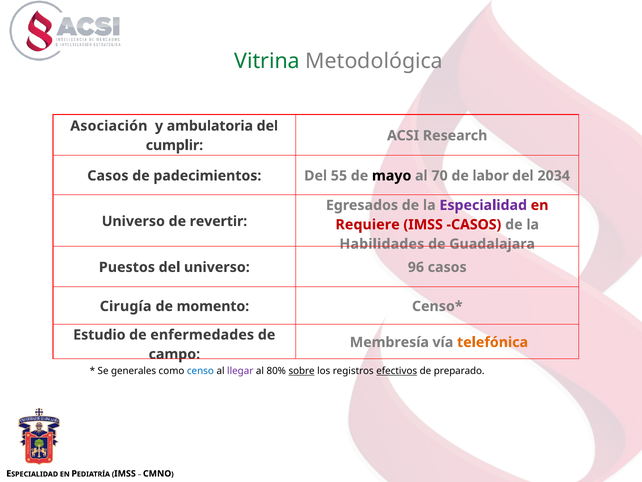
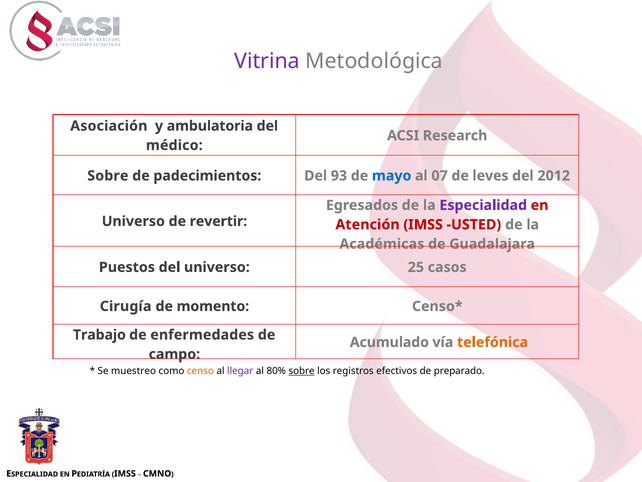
Vitrina colour: green -> purple
cumplir: cumplir -> médico
Casos at (108, 176): Casos -> Sobre
55: 55 -> 93
mayo colour: black -> blue
70: 70 -> 07
labor: labor -> leves
2034: 2034 -> 2012
Requiere: Requiere -> Atención
IMSS CASOS: CASOS -> USTED
Habilidades: Habilidades -> Académicas
96: 96 -> 25
Estudio: Estudio -> Trabajo
Membresía: Membresía -> Acumulado
generales: generales -> muestreo
censo colour: blue -> orange
efectivos underline: present -> none
